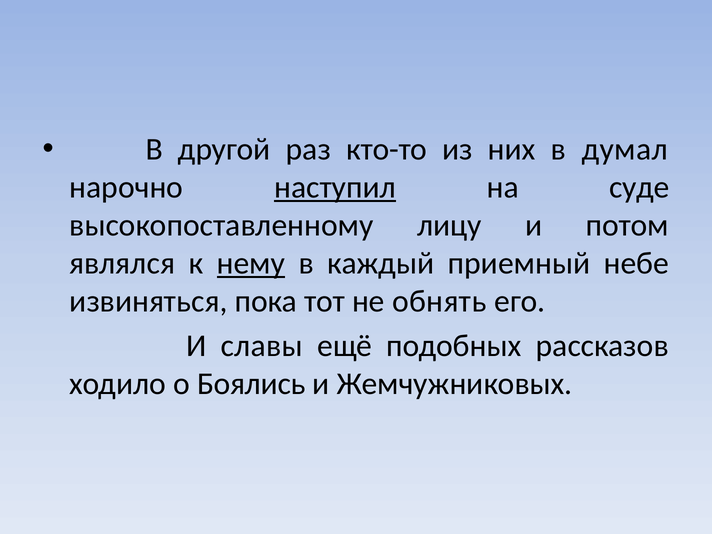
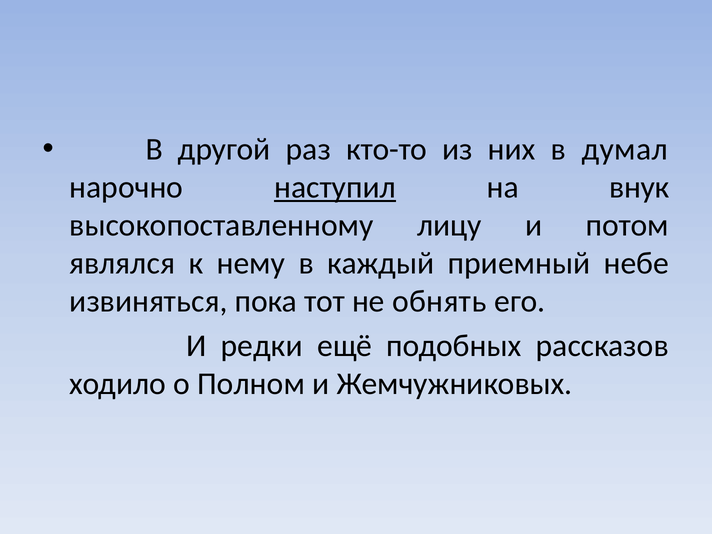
суде: суде -> внук
нему underline: present -> none
славы: славы -> редки
Боялись: Боялись -> Полном
